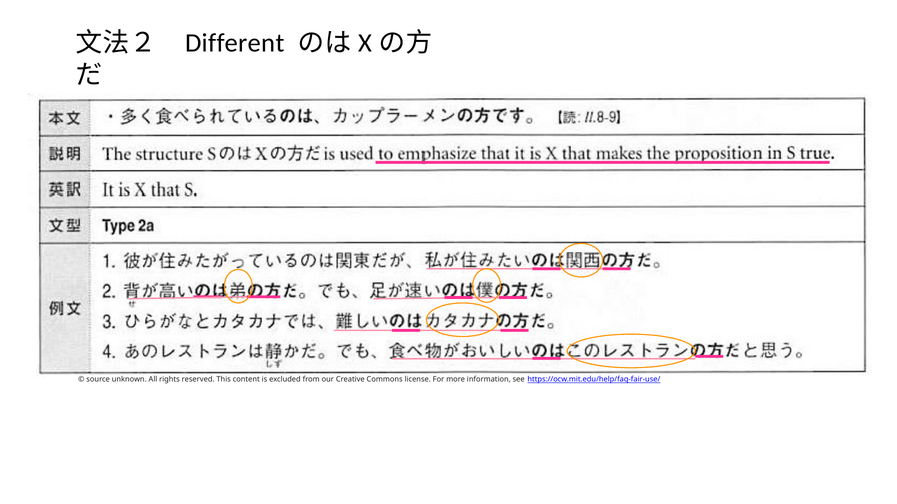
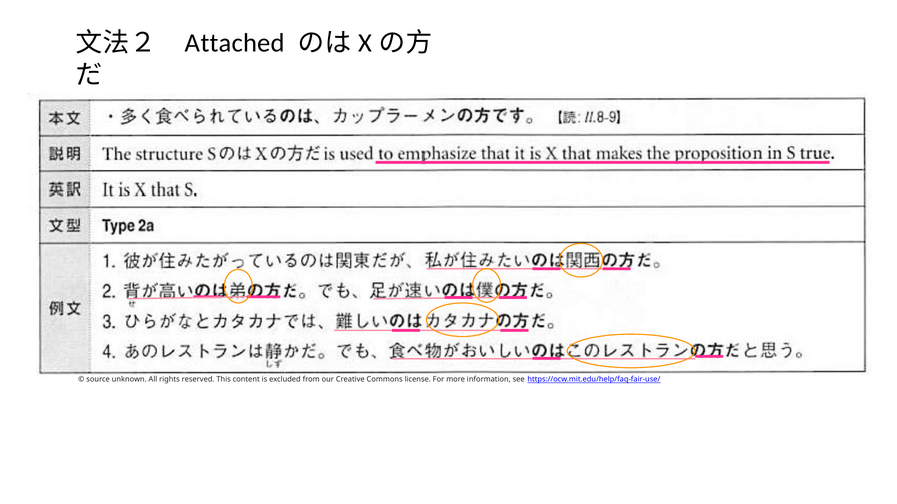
Different: Different -> Attached
